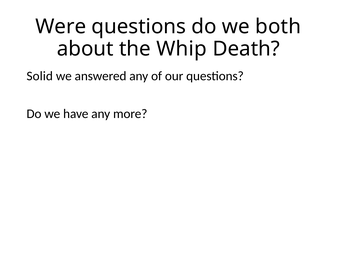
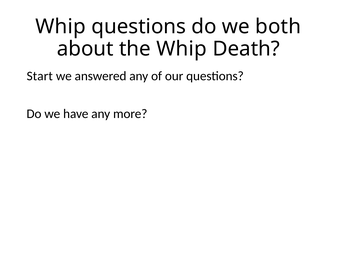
Were at (61, 27): Were -> Whip
Solid: Solid -> Start
